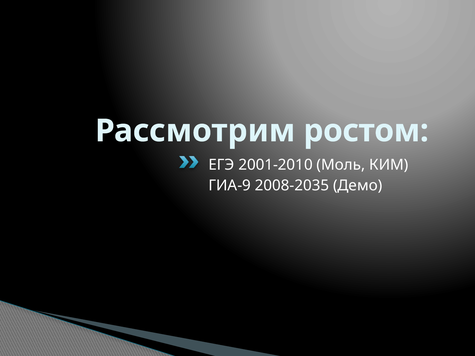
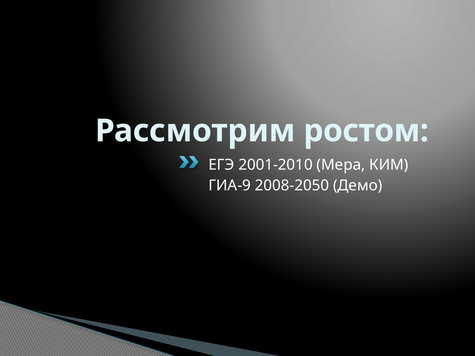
Моль: Моль -> Мера
2008-2035: 2008-2035 -> 2008-2050
